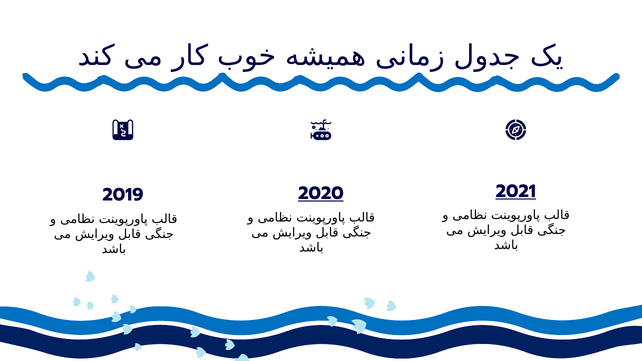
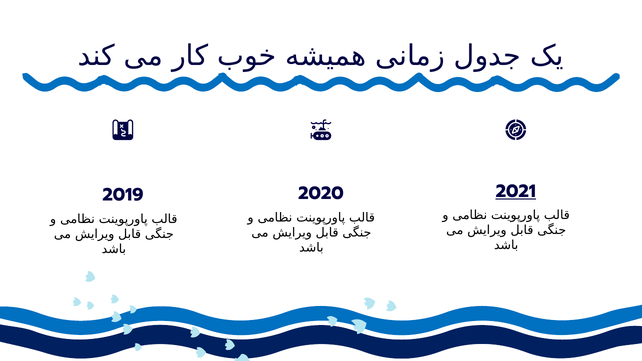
2020 underline: present -> none
